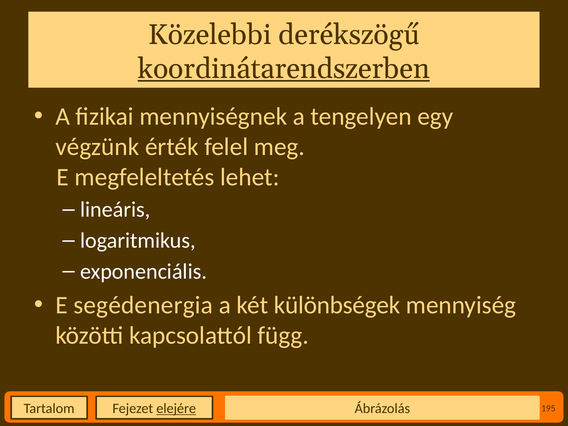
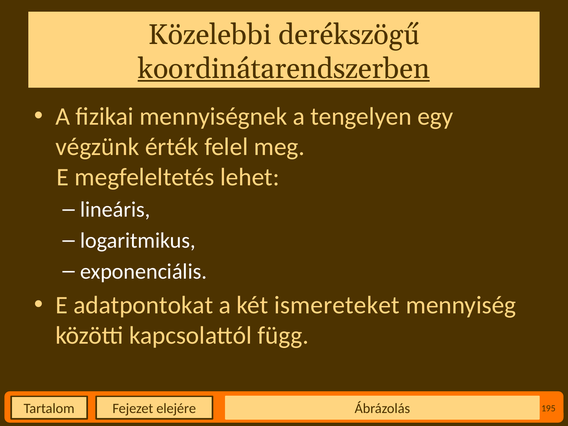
segédenergia: segédenergia -> adatpontokat
különbségek: különbségek -> ismereteket
elejére underline: present -> none
